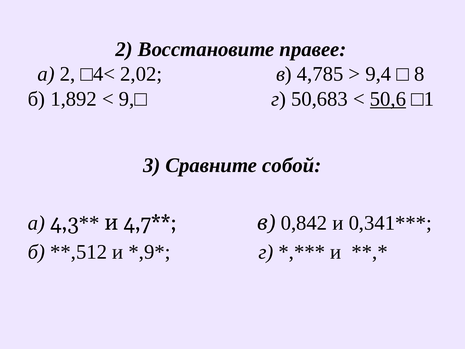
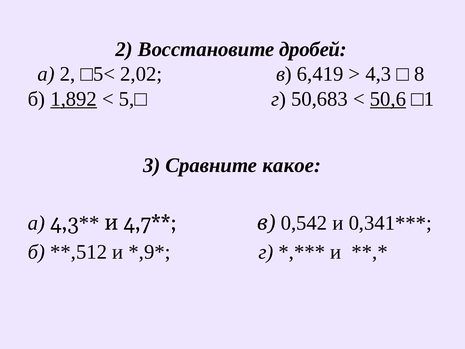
правее: правее -> дробей
□4<: □4< -> □5<
4,785: 4,785 -> 6,419
9,4 at (378, 74): 9,4 -> 4,3
1,892 underline: none -> present
9,□: 9,□ -> 5,□
собой: собой -> какое
0,842: 0,842 -> 0,542
